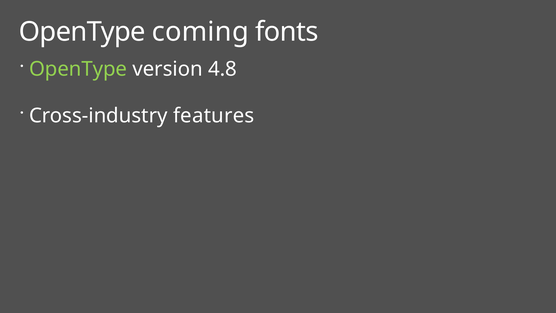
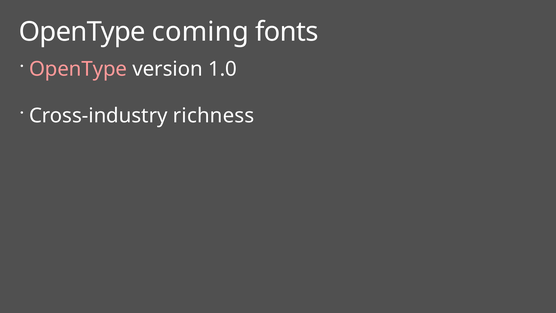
OpenType at (78, 69) colour: light green -> pink
4.8: 4.8 -> 1.0
features: features -> richness
